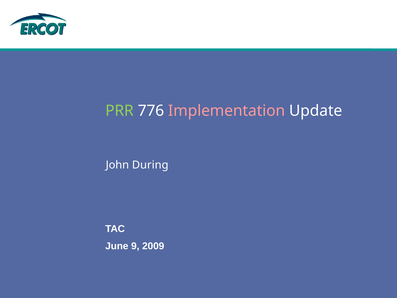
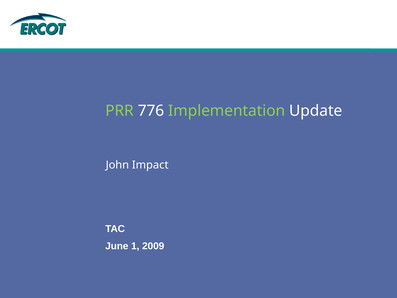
Implementation colour: pink -> light green
During: During -> Impact
9: 9 -> 1
